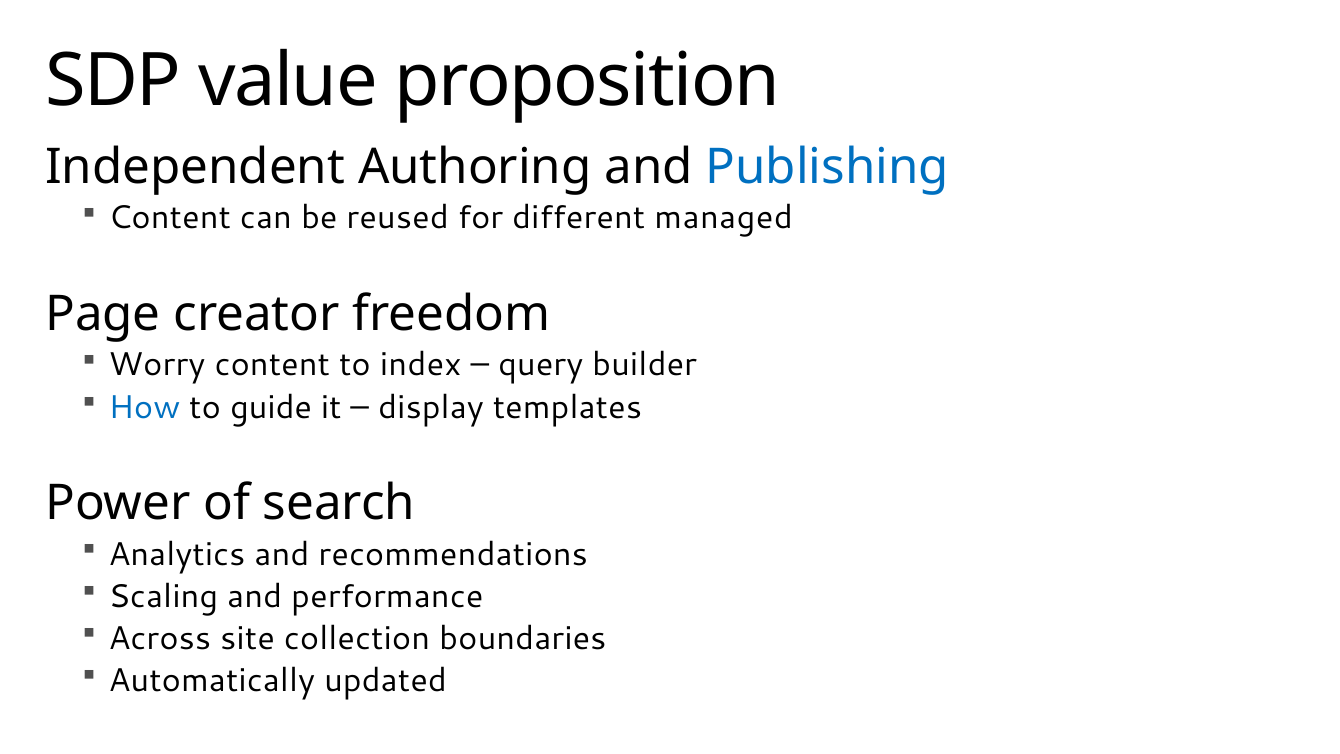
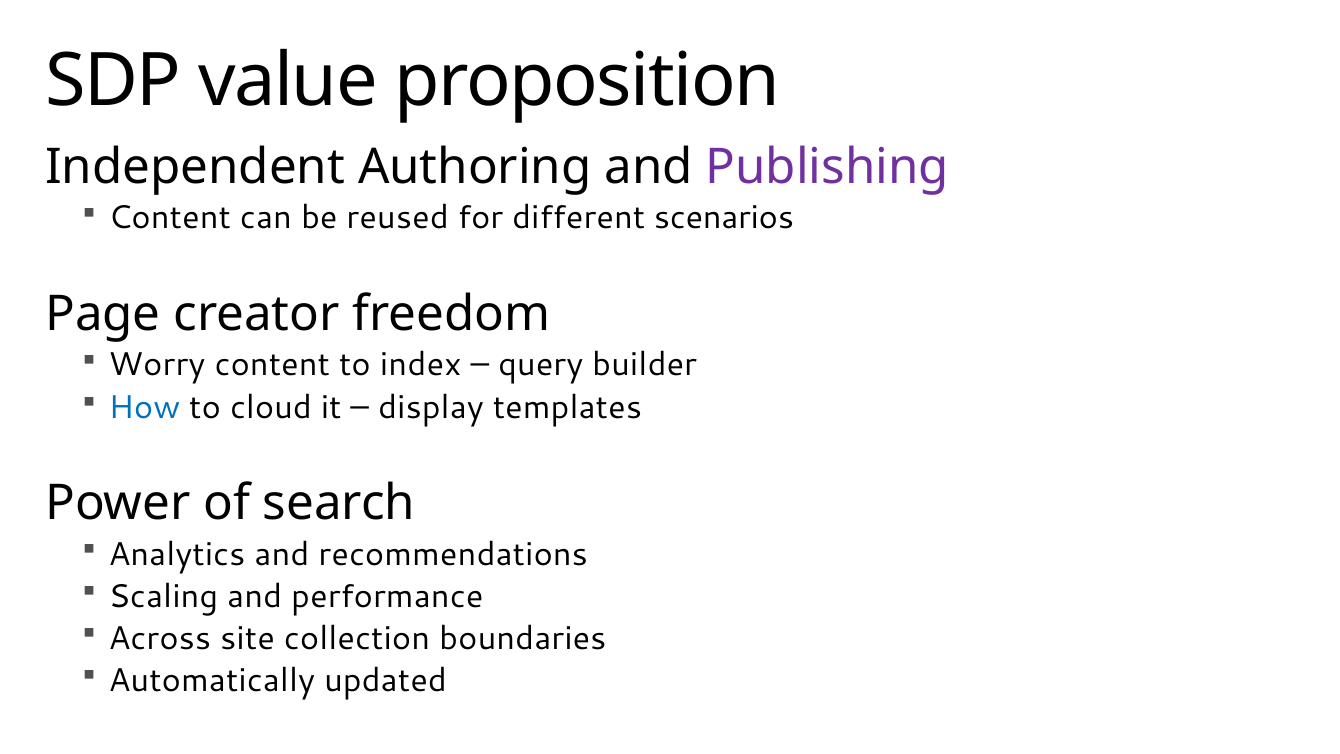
Publishing colour: blue -> purple
managed: managed -> scenarios
guide: guide -> cloud
